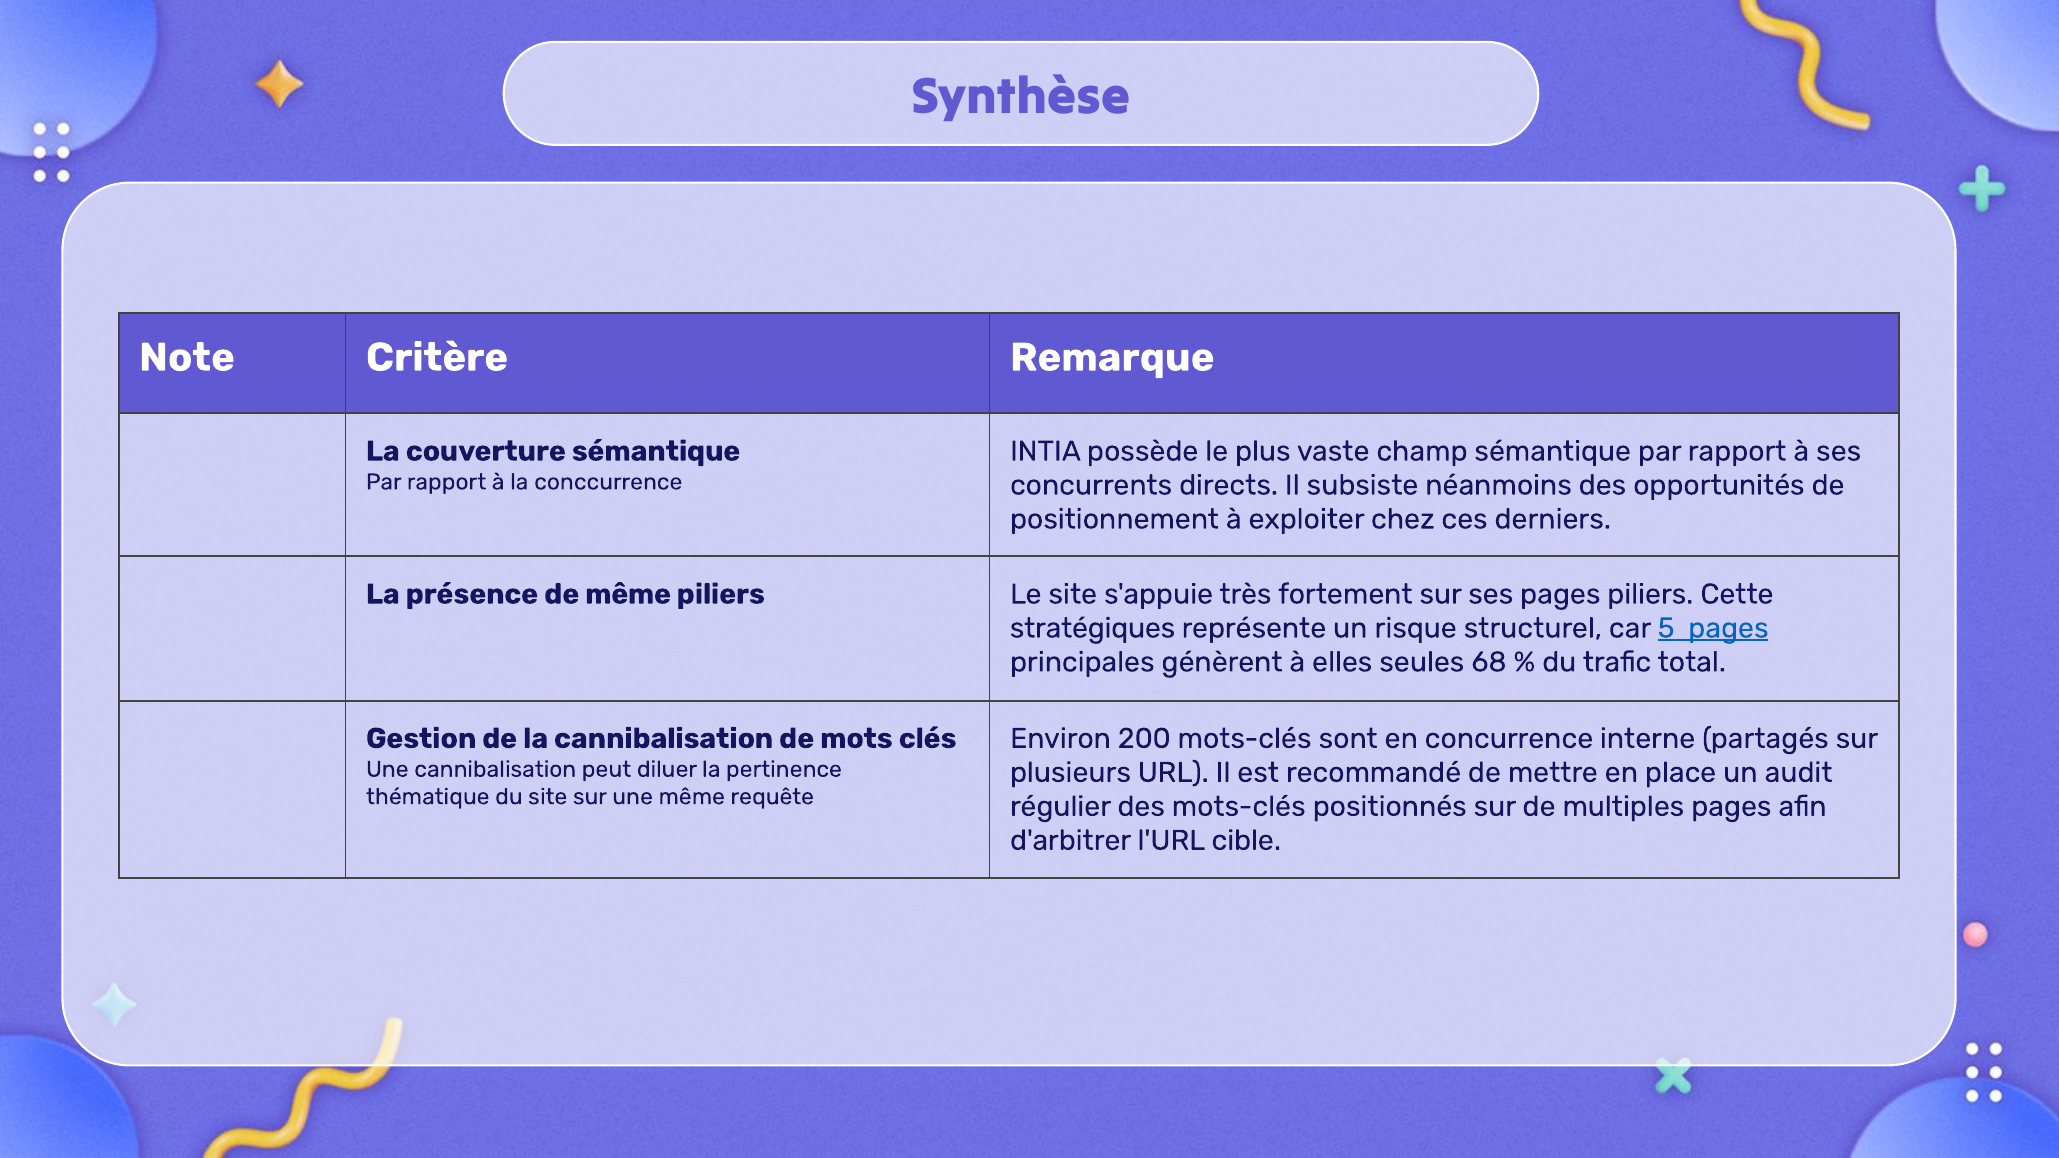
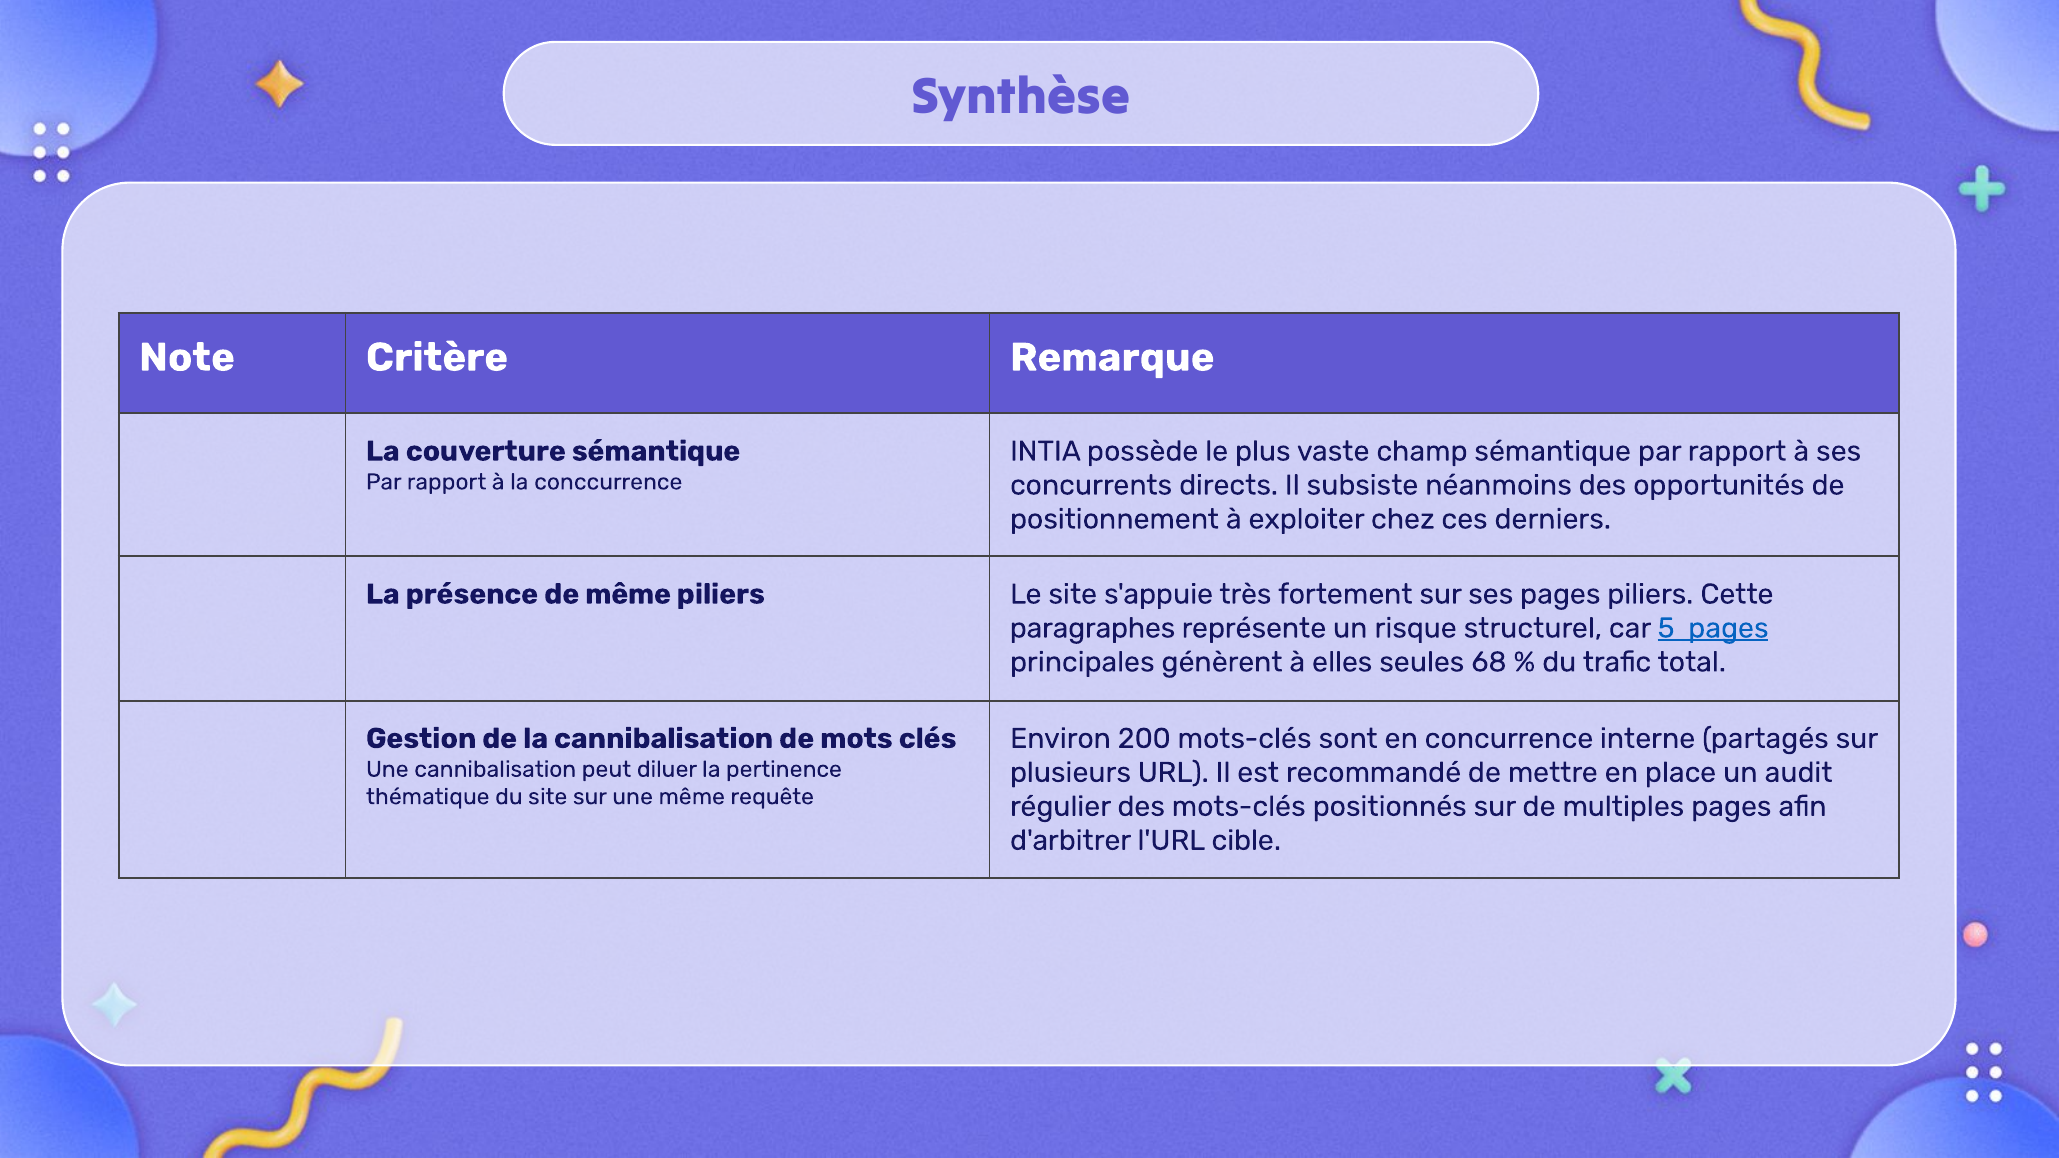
stratégiques: stratégiques -> paragraphes
